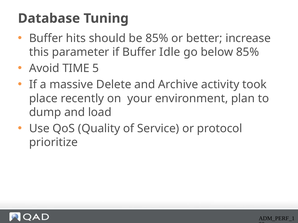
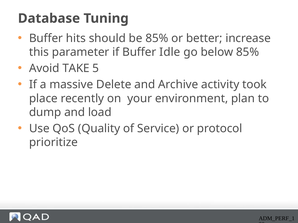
TIME: TIME -> TAKE
